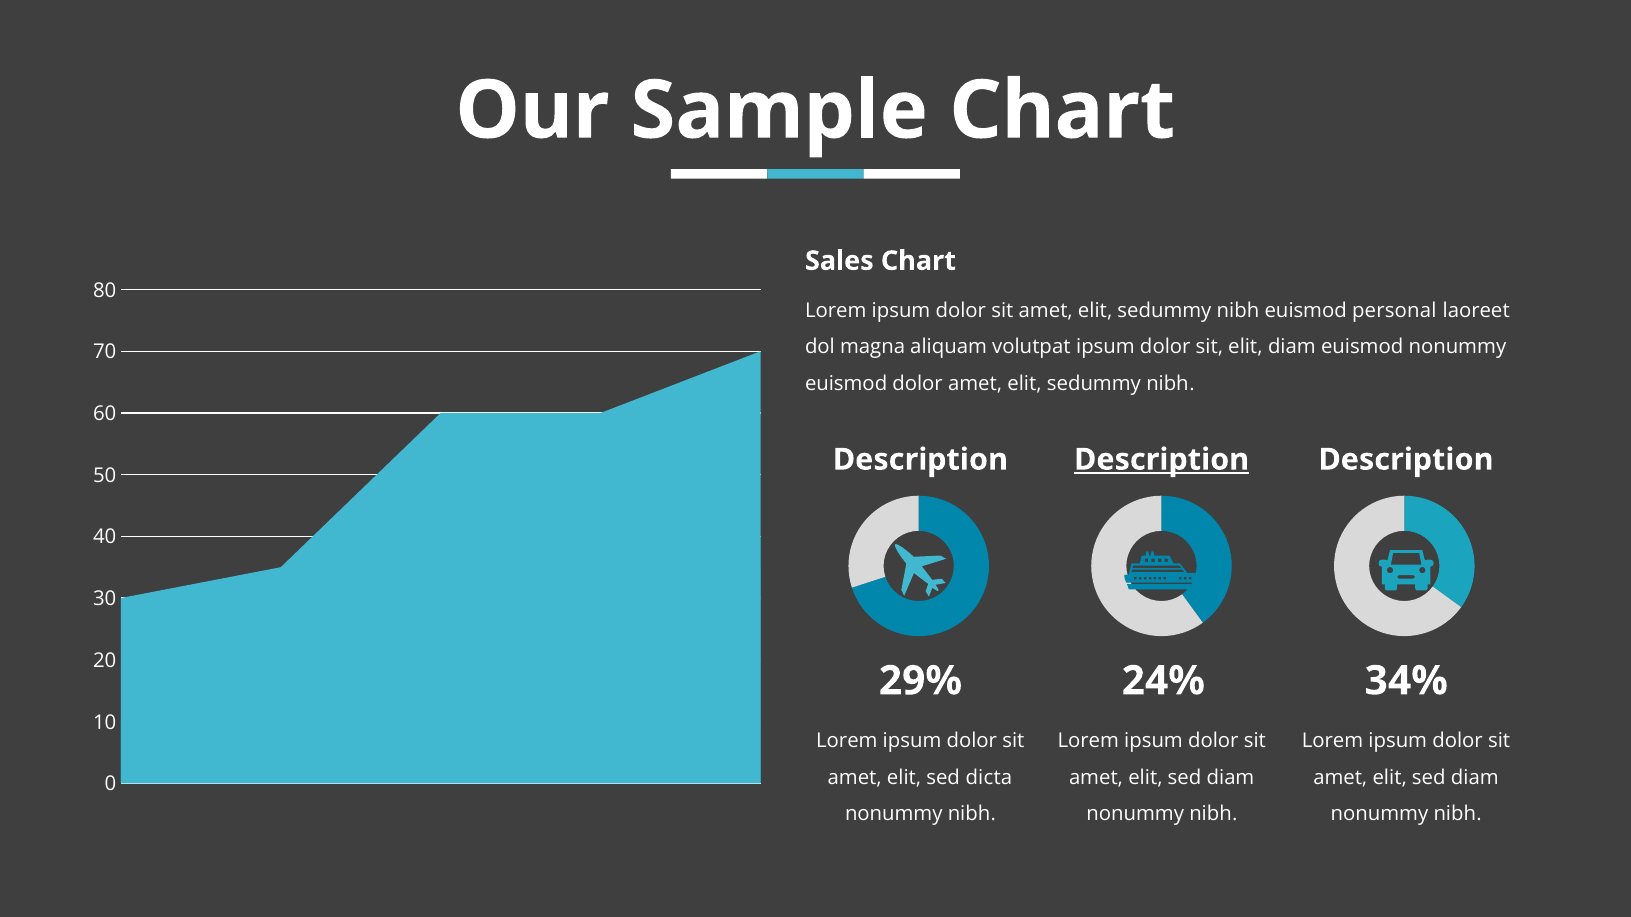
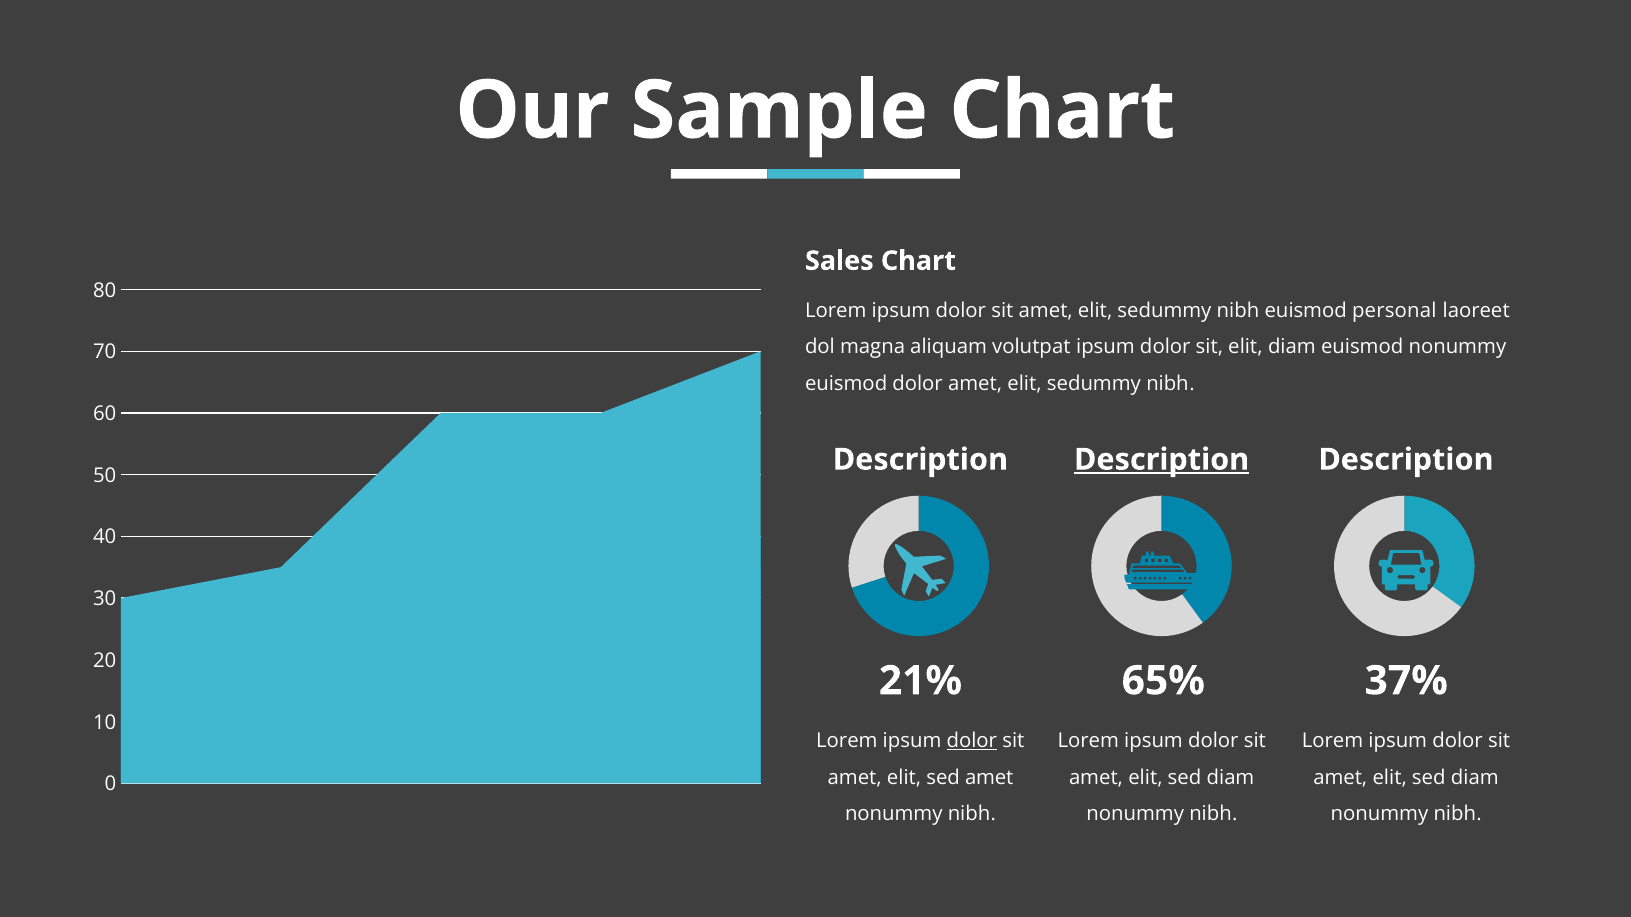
34%: 34% -> 37%
29%: 29% -> 21%
24%: 24% -> 65%
dolor at (972, 741) underline: none -> present
sed dicta: dicta -> amet
